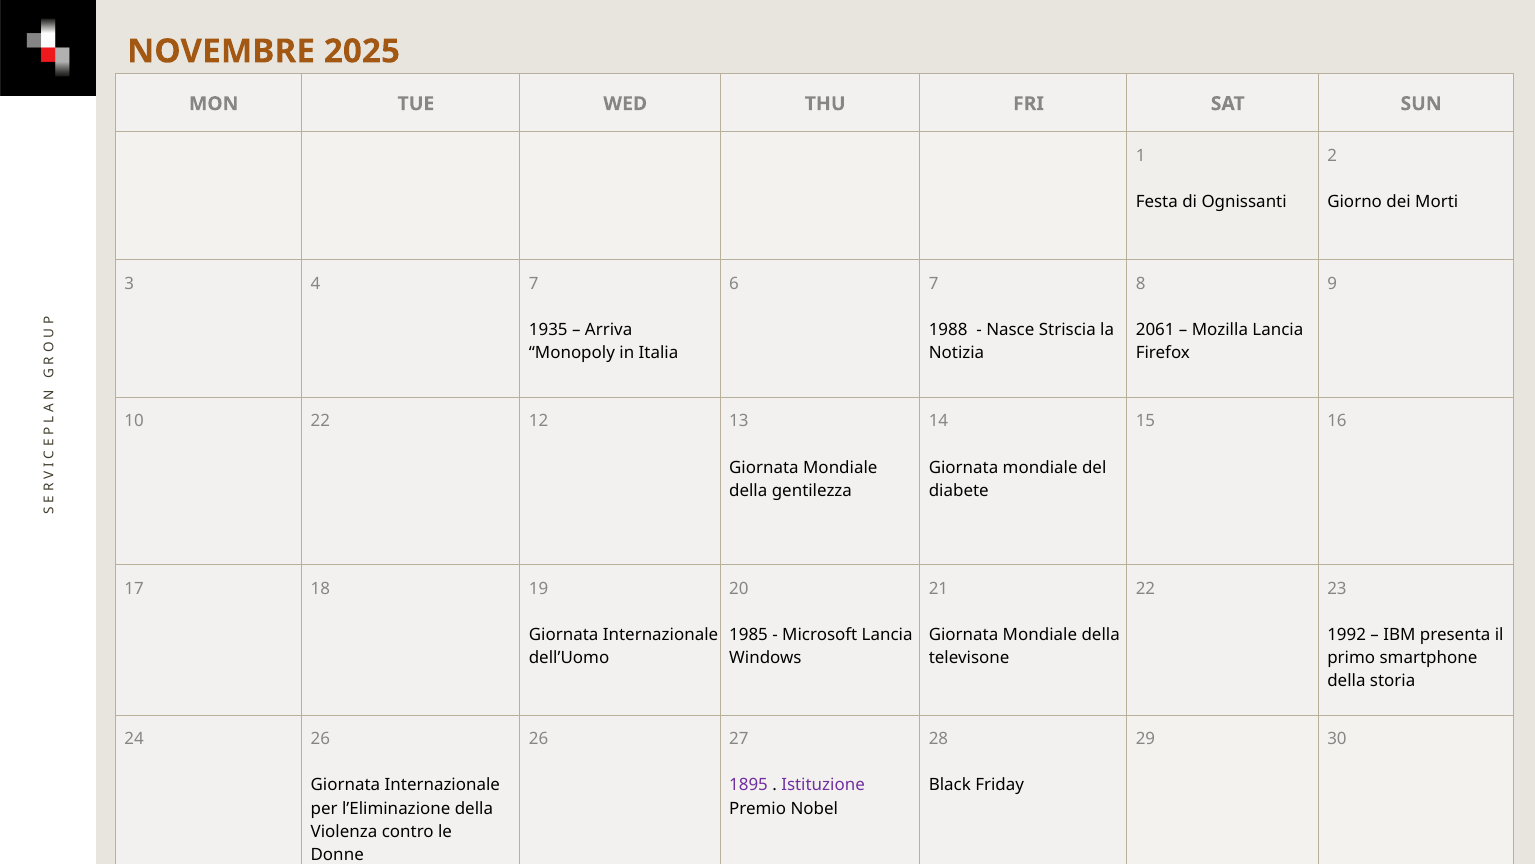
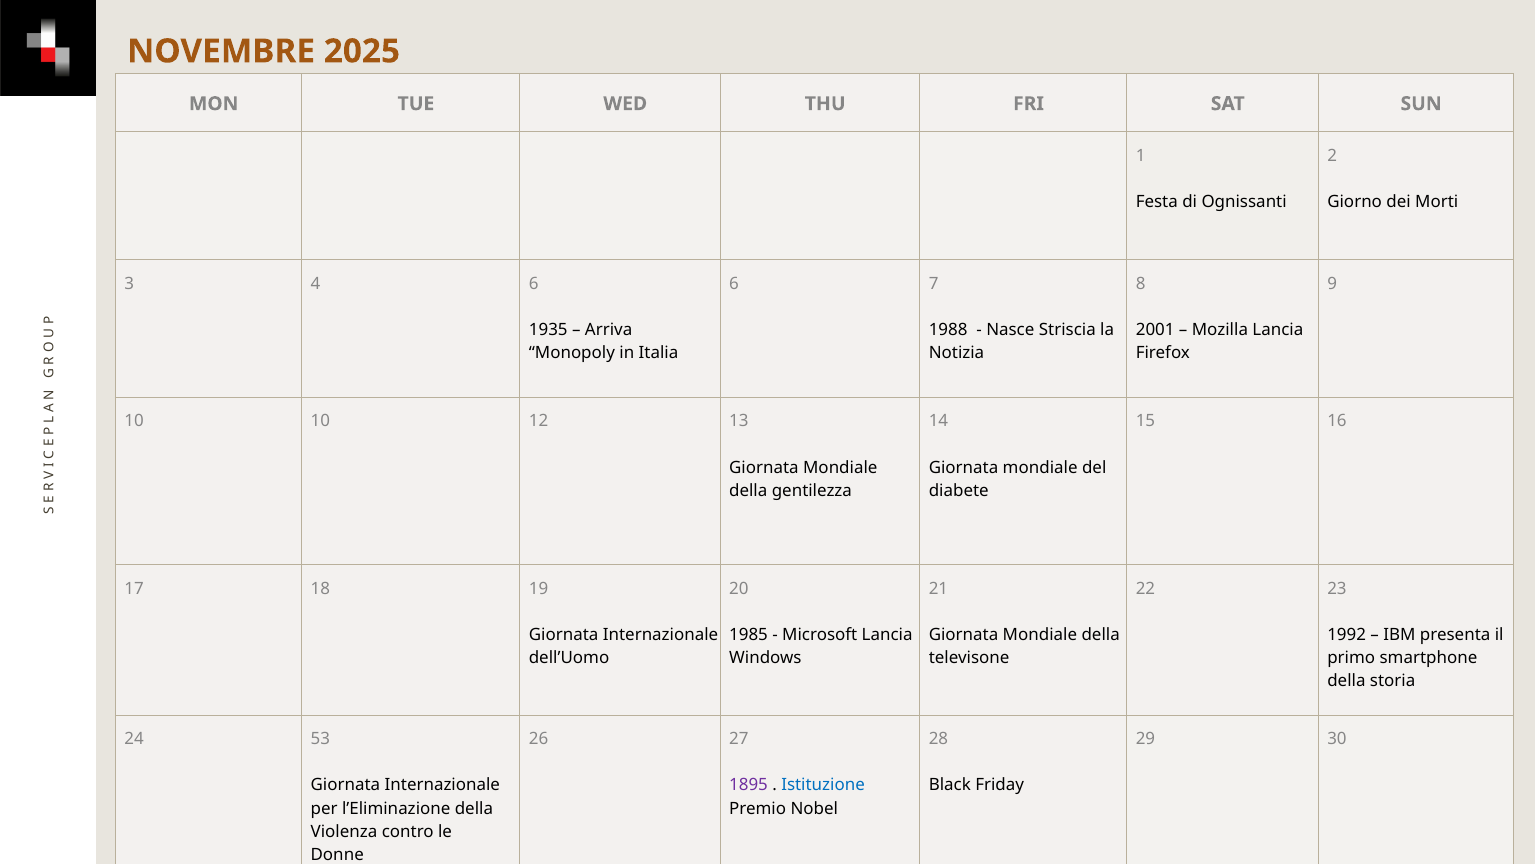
4 7: 7 -> 6
2061: 2061 -> 2001
10 22: 22 -> 10
24 26: 26 -> 53
Istituzione colour: purple -> blue
